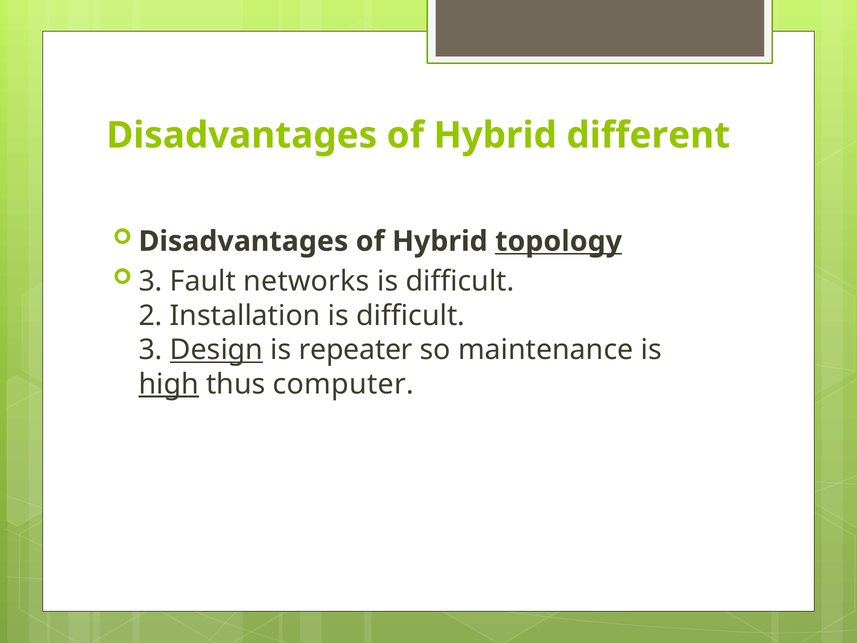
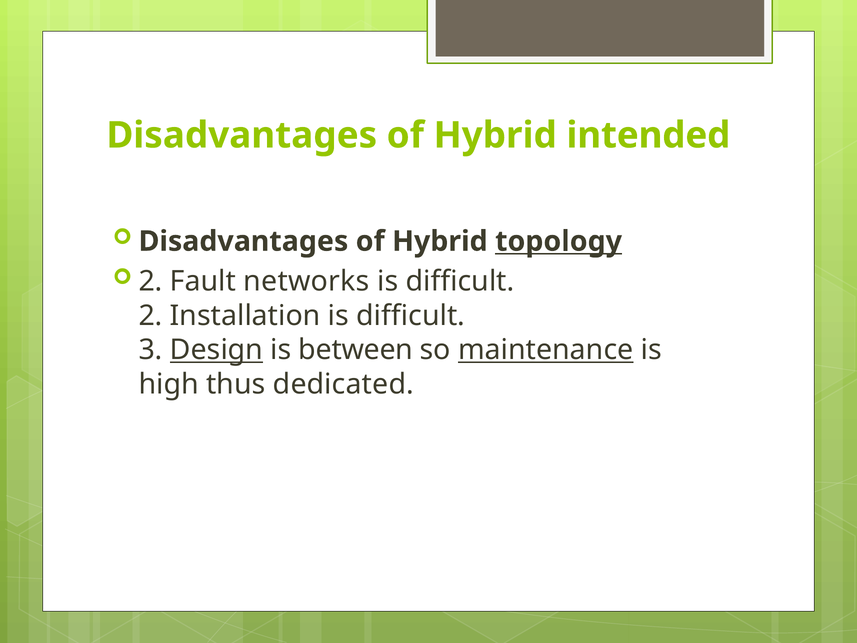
different: different -> intended
3 at (151, 281): 3 -> 2
repeater: repeater -> between
maintenance underline: none -> present
high underline: present -> none
computer: computer -> dedicated
